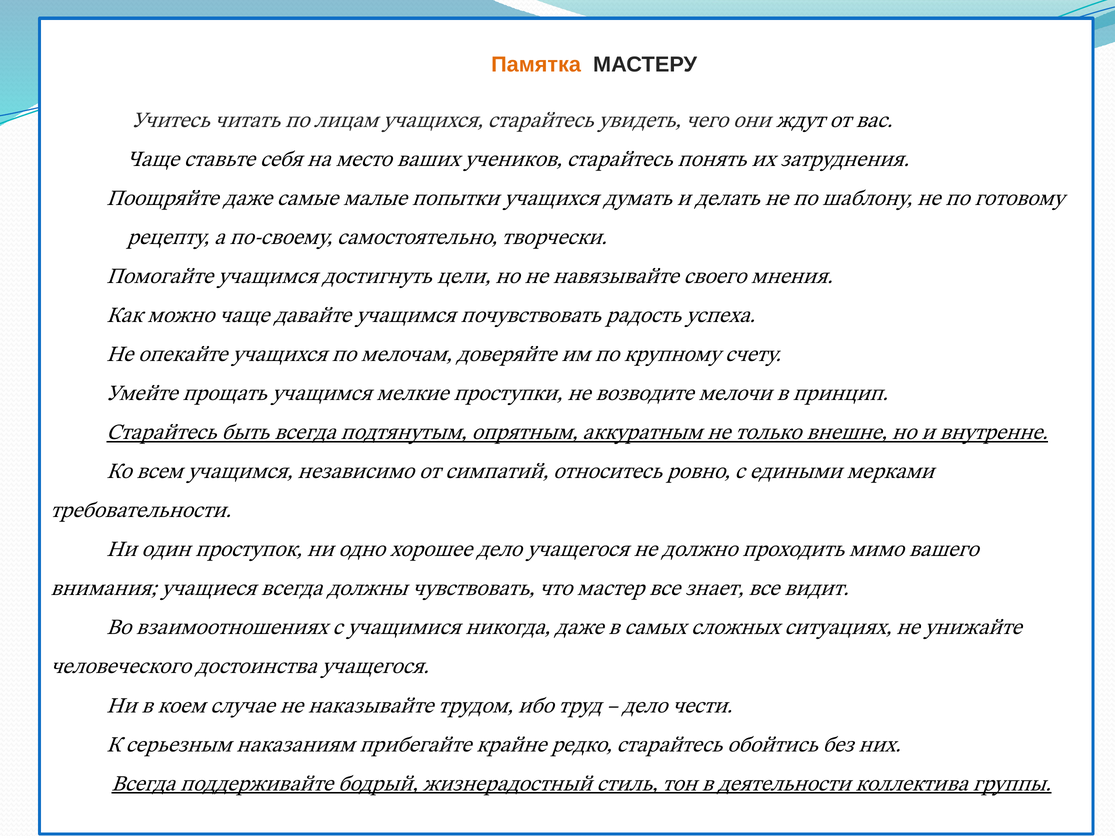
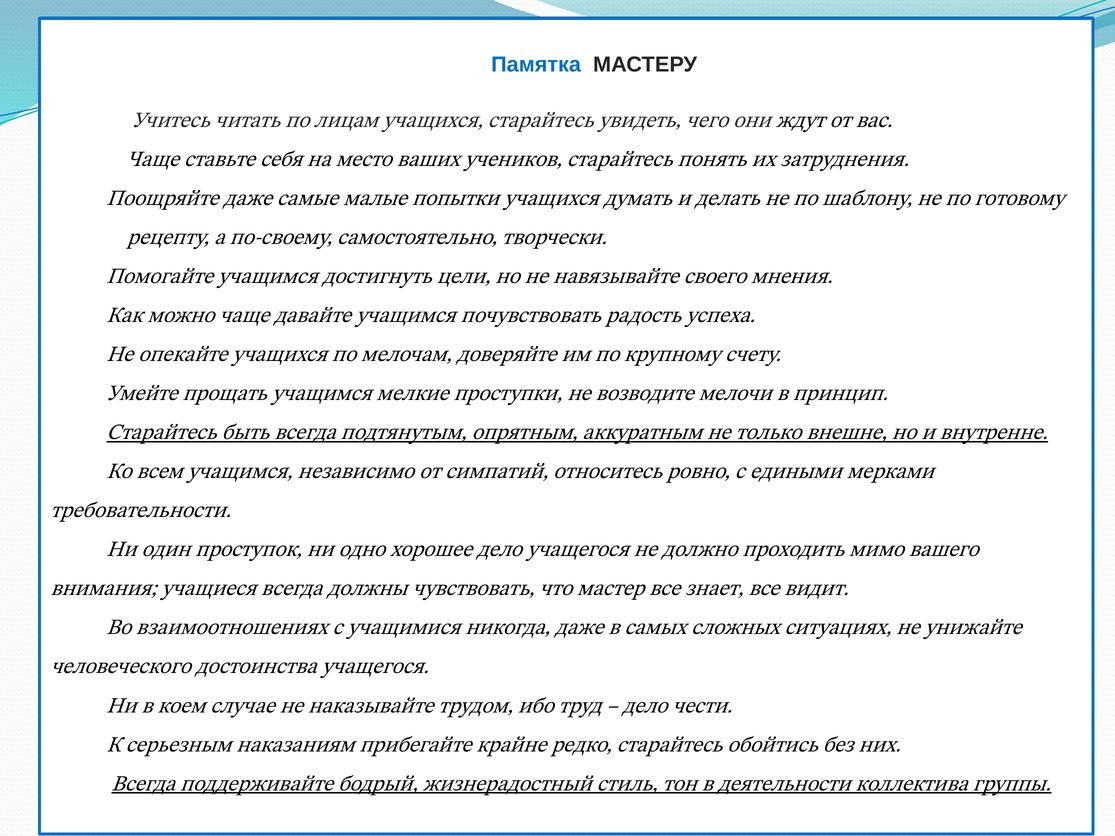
Памятка colour: orange -> blue
